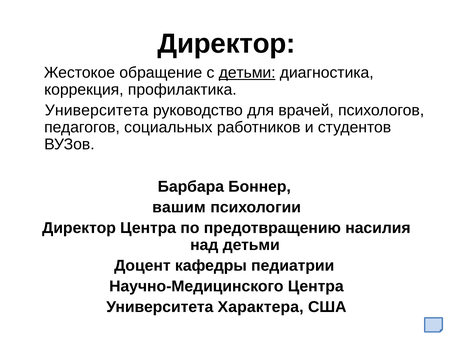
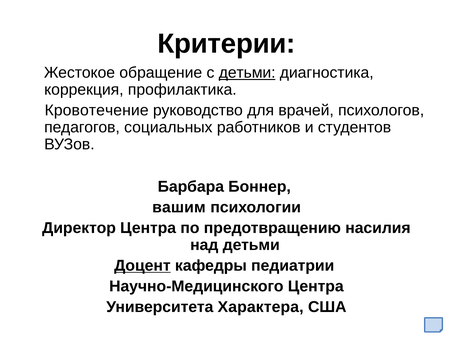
Директор at (226, 44): Директор -> Критерии
Университета at (97, 111): Университета -> Кровотечение
Доцент underline: none -> present
